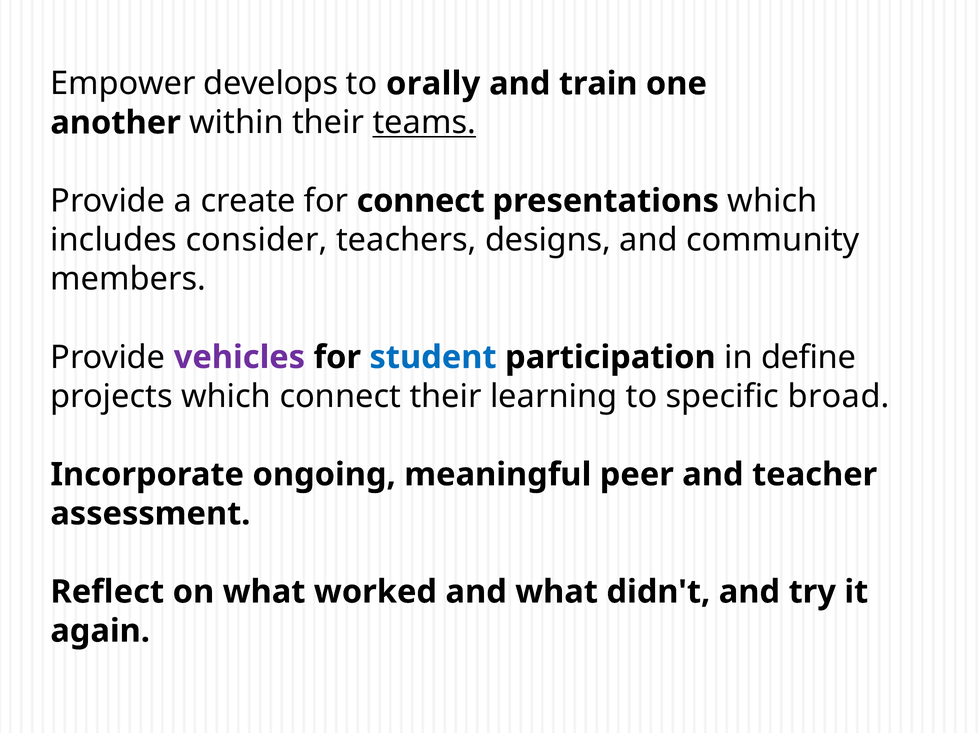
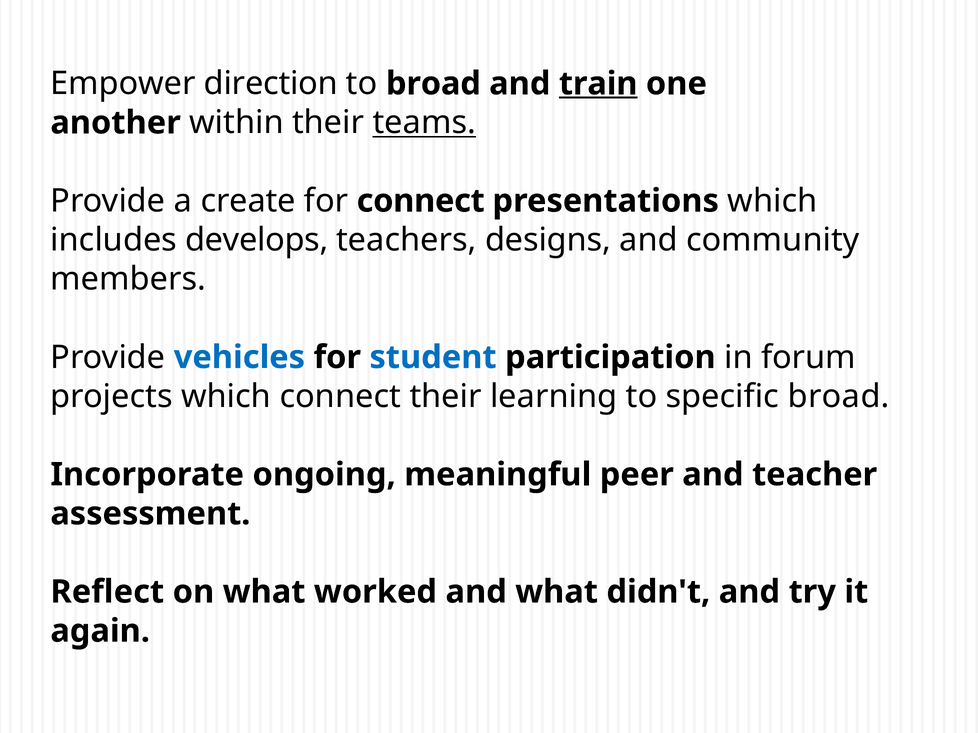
develops: develops -> direction
to orally: orally -> broad
train underline: none -> present
consider: consider -> develops
vehicles colour: purple -> blue
define: define -> forum
